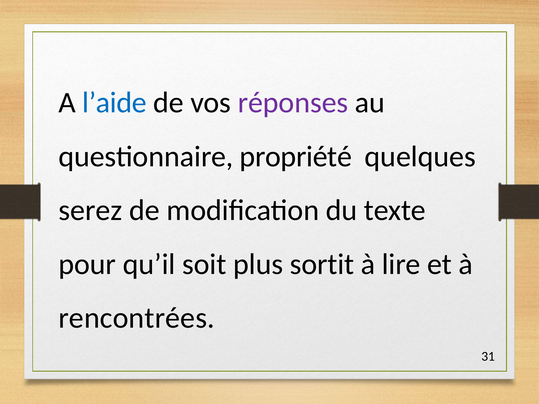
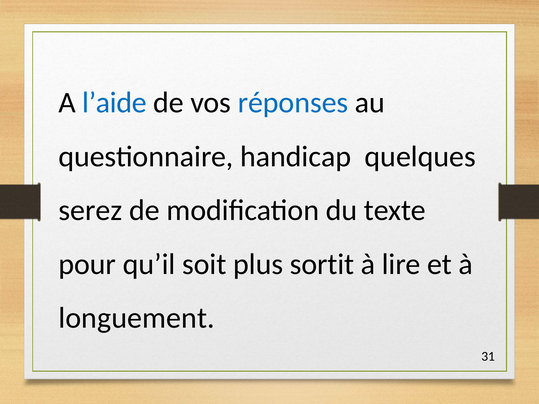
réponses colour: purple -> blue
propriété: propriété -> handicap
rencontrées: rencontrées -> longuement
